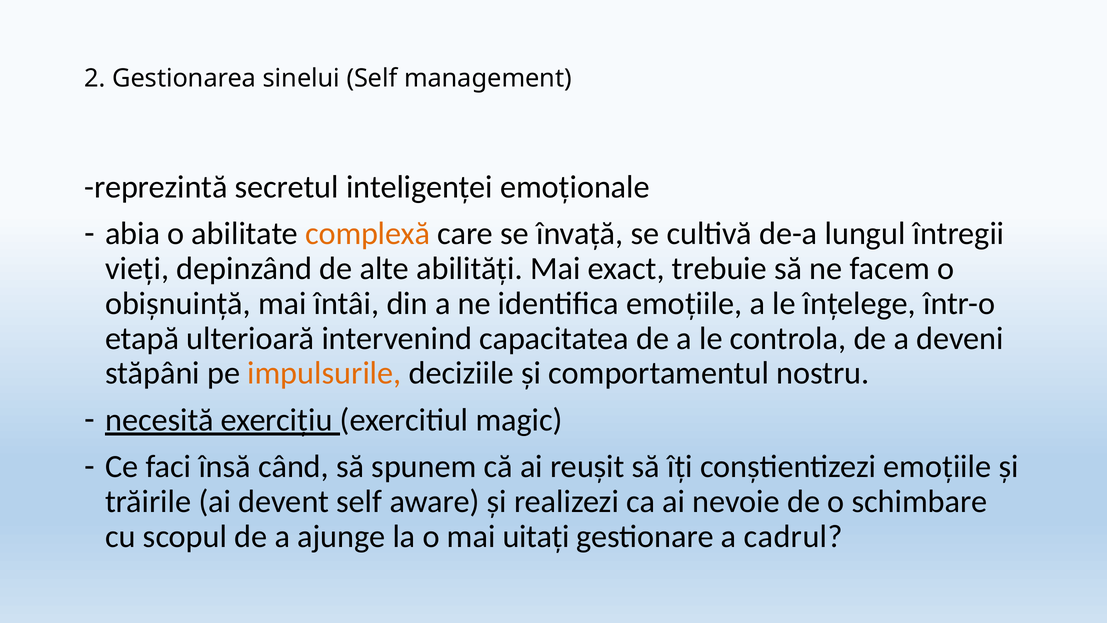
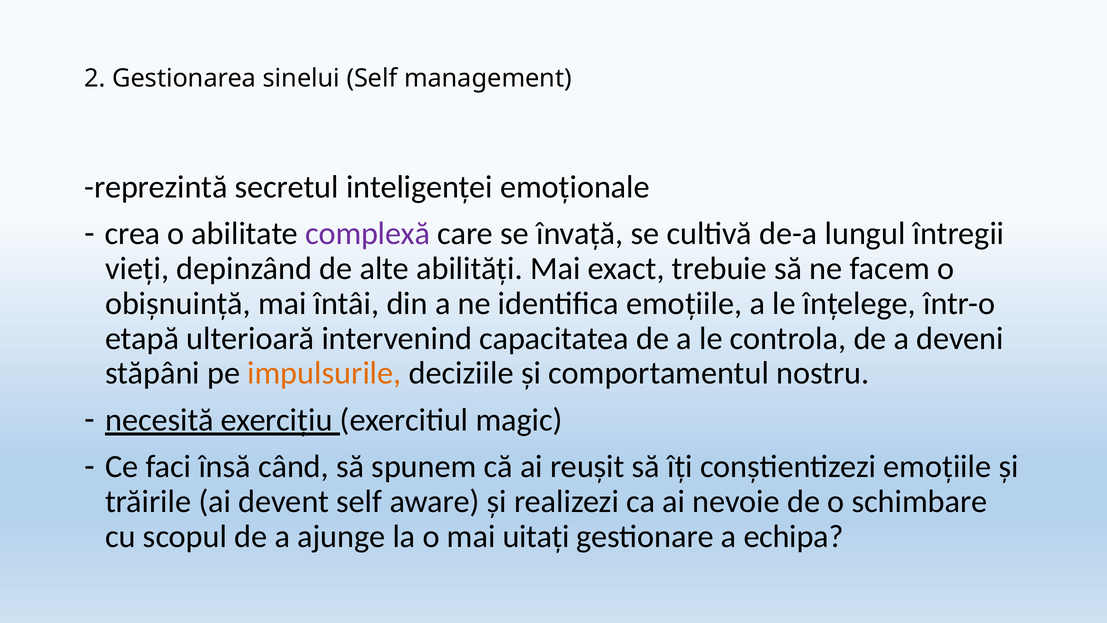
abia: abia -> crea
complexă colour: orange -> purple
cadrul: cadrul -> echipa
